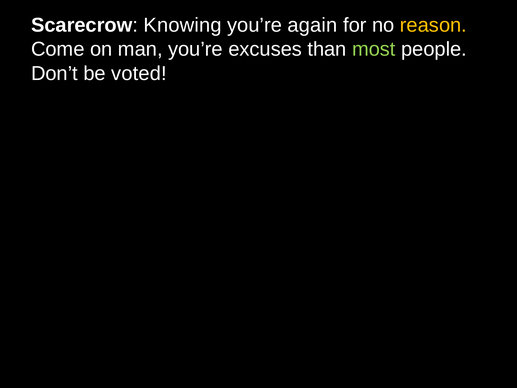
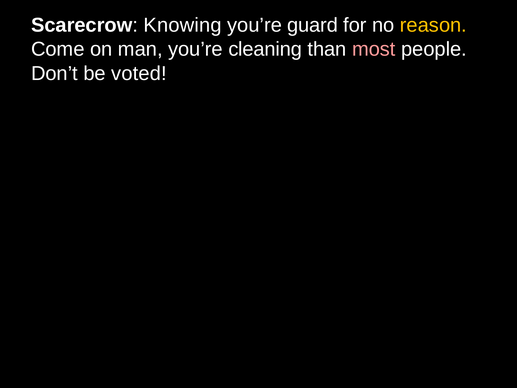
again: again -> guard
excuses: excuses -> cleaning
most colour: light green -> pink
